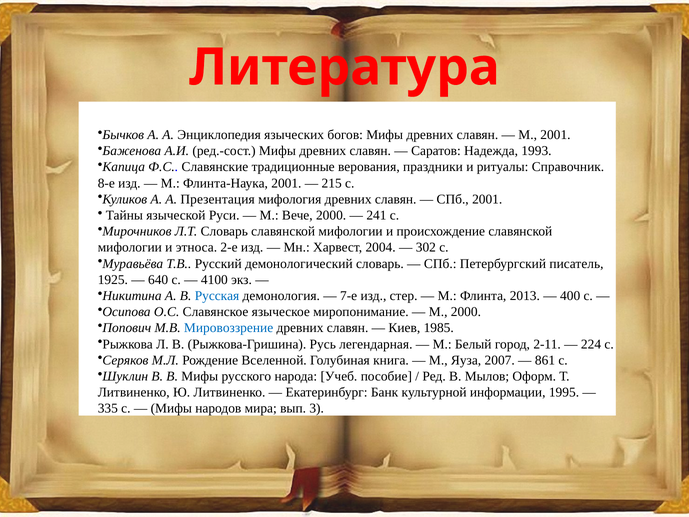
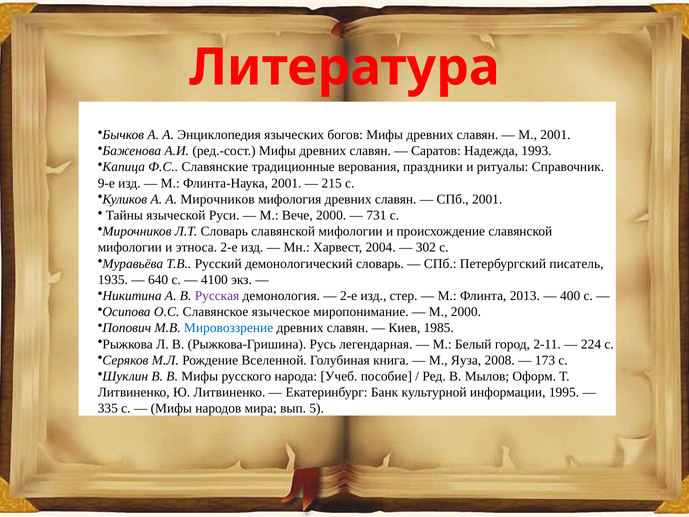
8-е: 8-е -> 9-е
А Презентация: Презентация -> Мирочников
241: 241 -> 731
1925: 1925 -> 1935
Русская colour: blue -> purple
7-е at (349, 296): 7-е -> 2-е
2007: 2007 -> 2008
861: 861 -> 173
3: 3 -> 5
